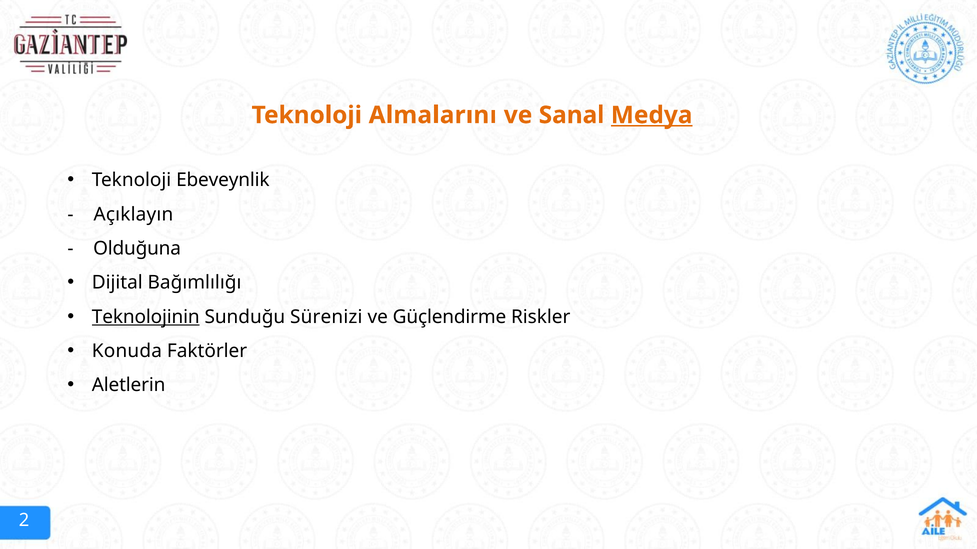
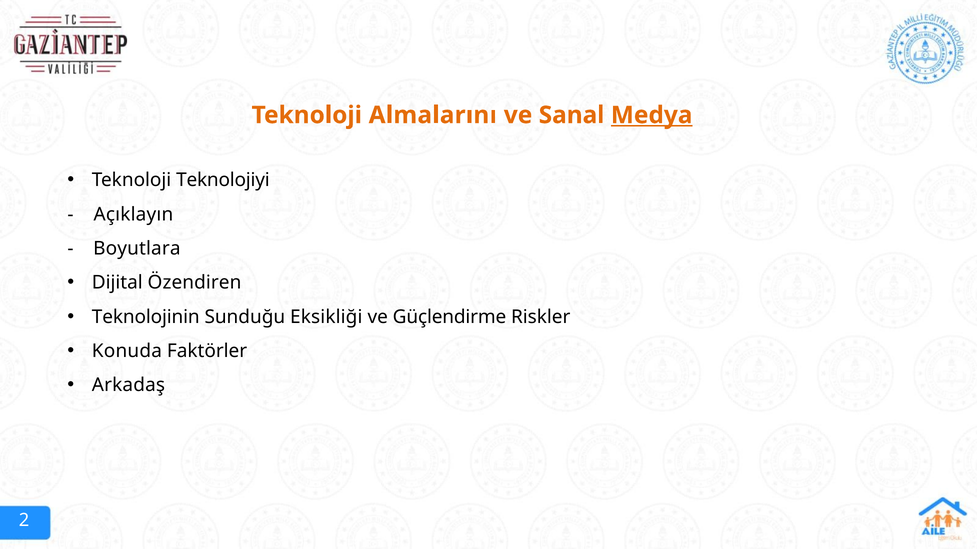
Ebeveynlik: Ebeveynlik -> Teknolojiyi
Olduğuna: Olduğuna -> Boyutlara
Bağımlılığı: Bağımlılığı -> Özendiren
Teknolojinin underline: present -> none
Sürenizi: Sürenizi -> Eksikliği
Aletlerin: Aletlerin -> Arkadaş
